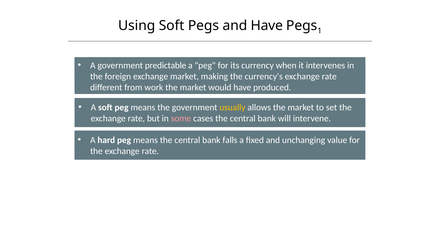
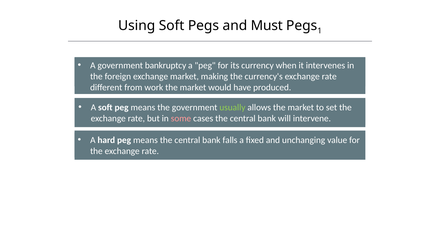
and Have: Have -> Must
predictable: predictable -> bankruptcy
usually colour: yellow -> light green
